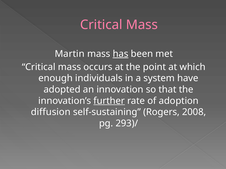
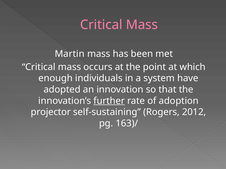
has underline: present -> none
diffusion: diffusion -> projector
2008: 2008 -> 2012
293)/: 293)/ -> 163)/
